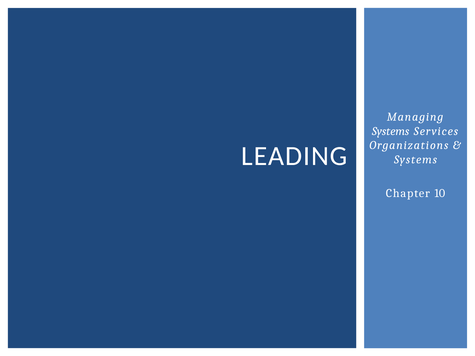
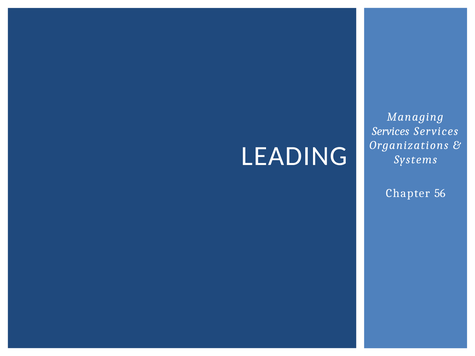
Systems at (391, 131): Systems -> Services
10: 10 -> 56
